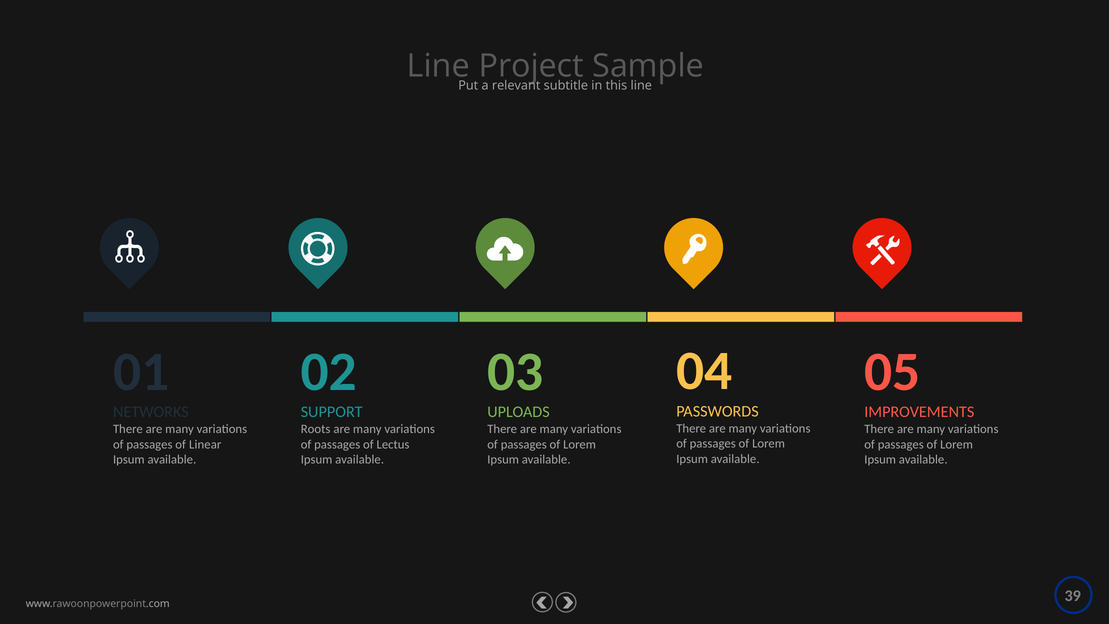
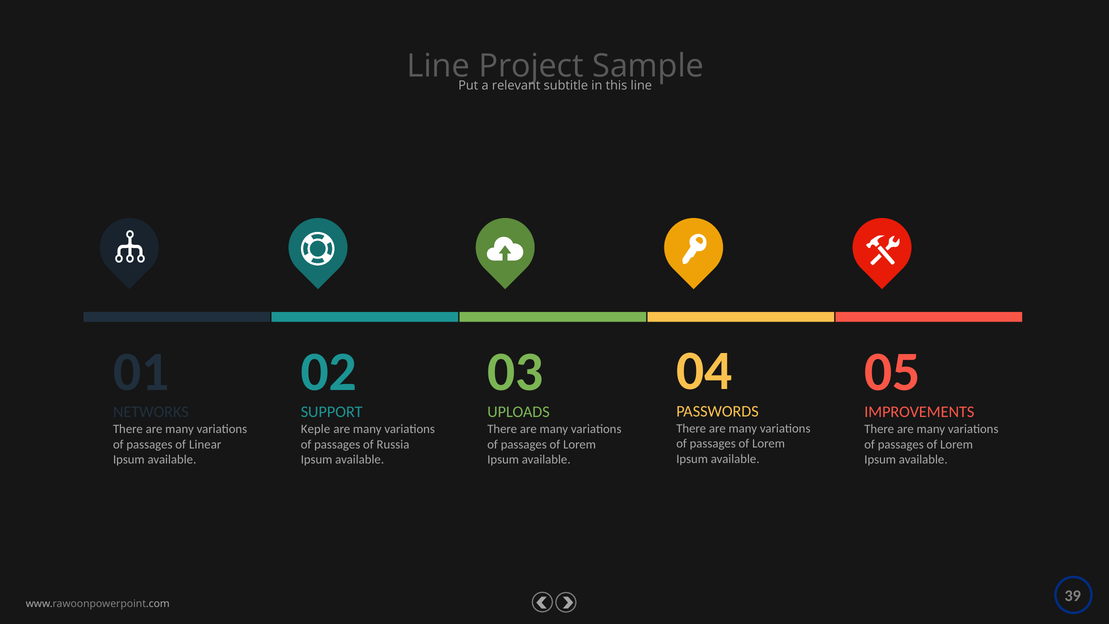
Roots: Roots -> Keple
Lectus: Lectus -> Russia
